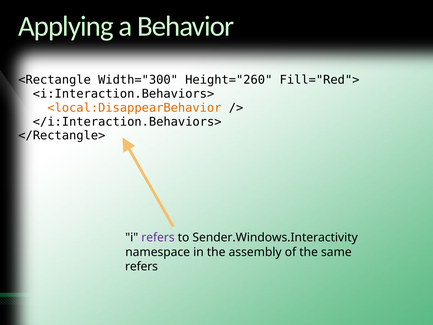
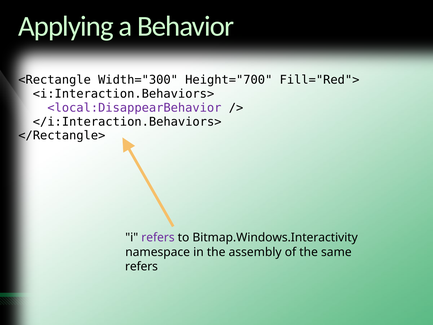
Height="260: Height="260 -> Height="700
<local:DisappearBehavior colour: orange -> purple
Sender.Windows.Interactivity: Sender.Windows.Interactivity -> Bitmap.Windows.Interactivity
